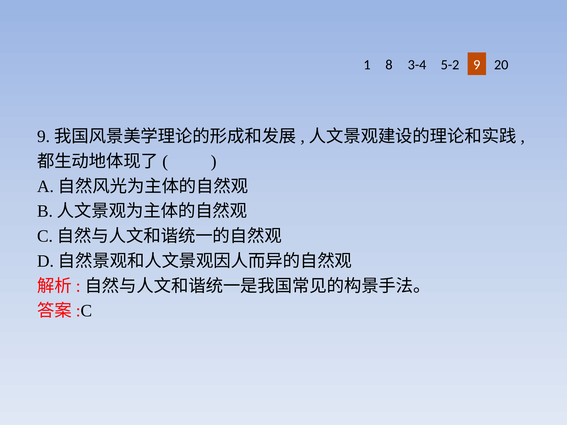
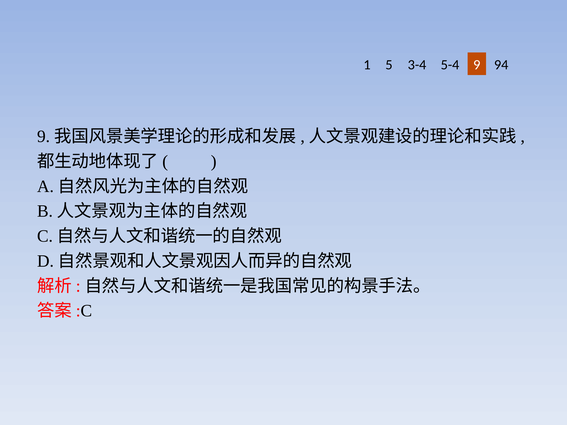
8: 8 -> 5
5-2: 5-2 -> 5-4
20: 20 -> 94
